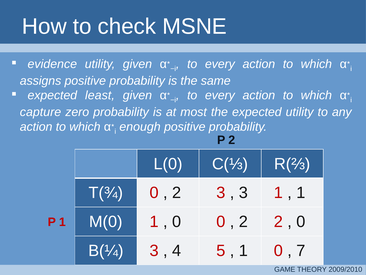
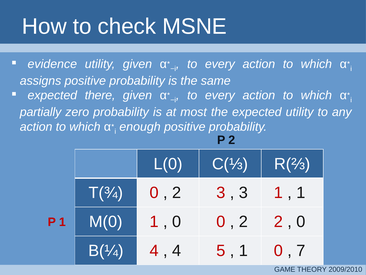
least: least -> there
capture: capture -> partially
B(¼ 3: 3 -> 4
